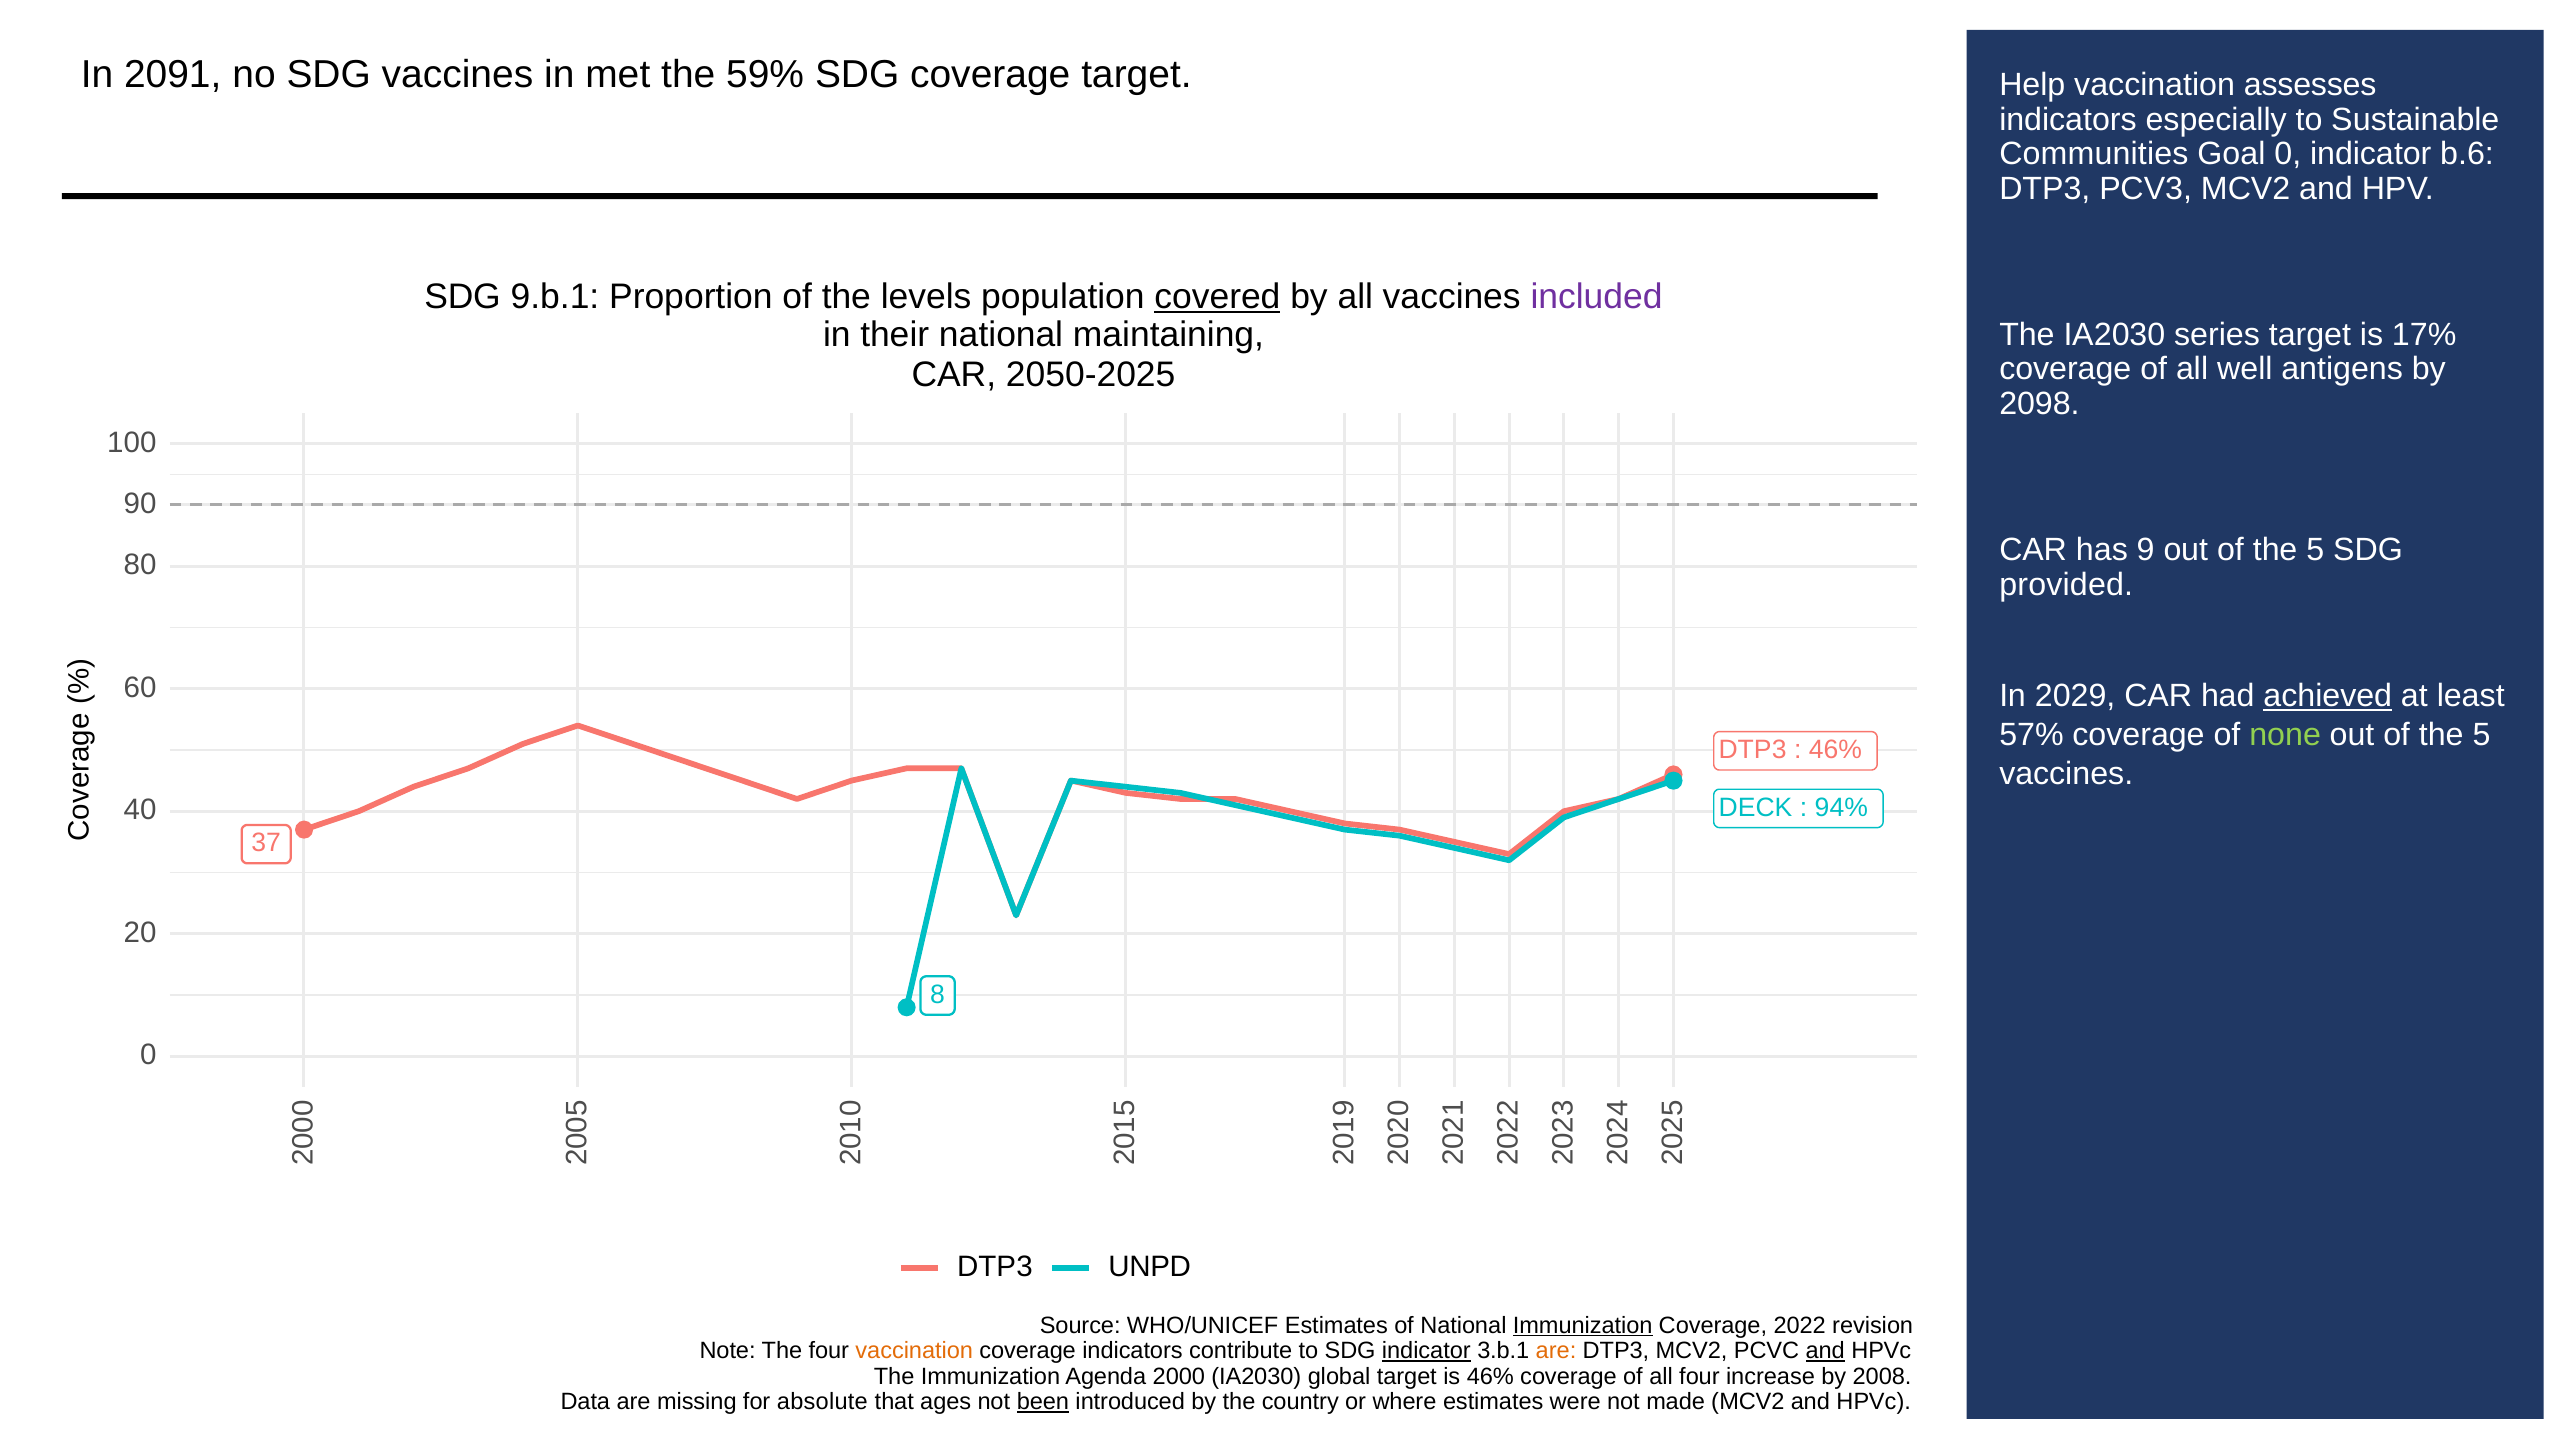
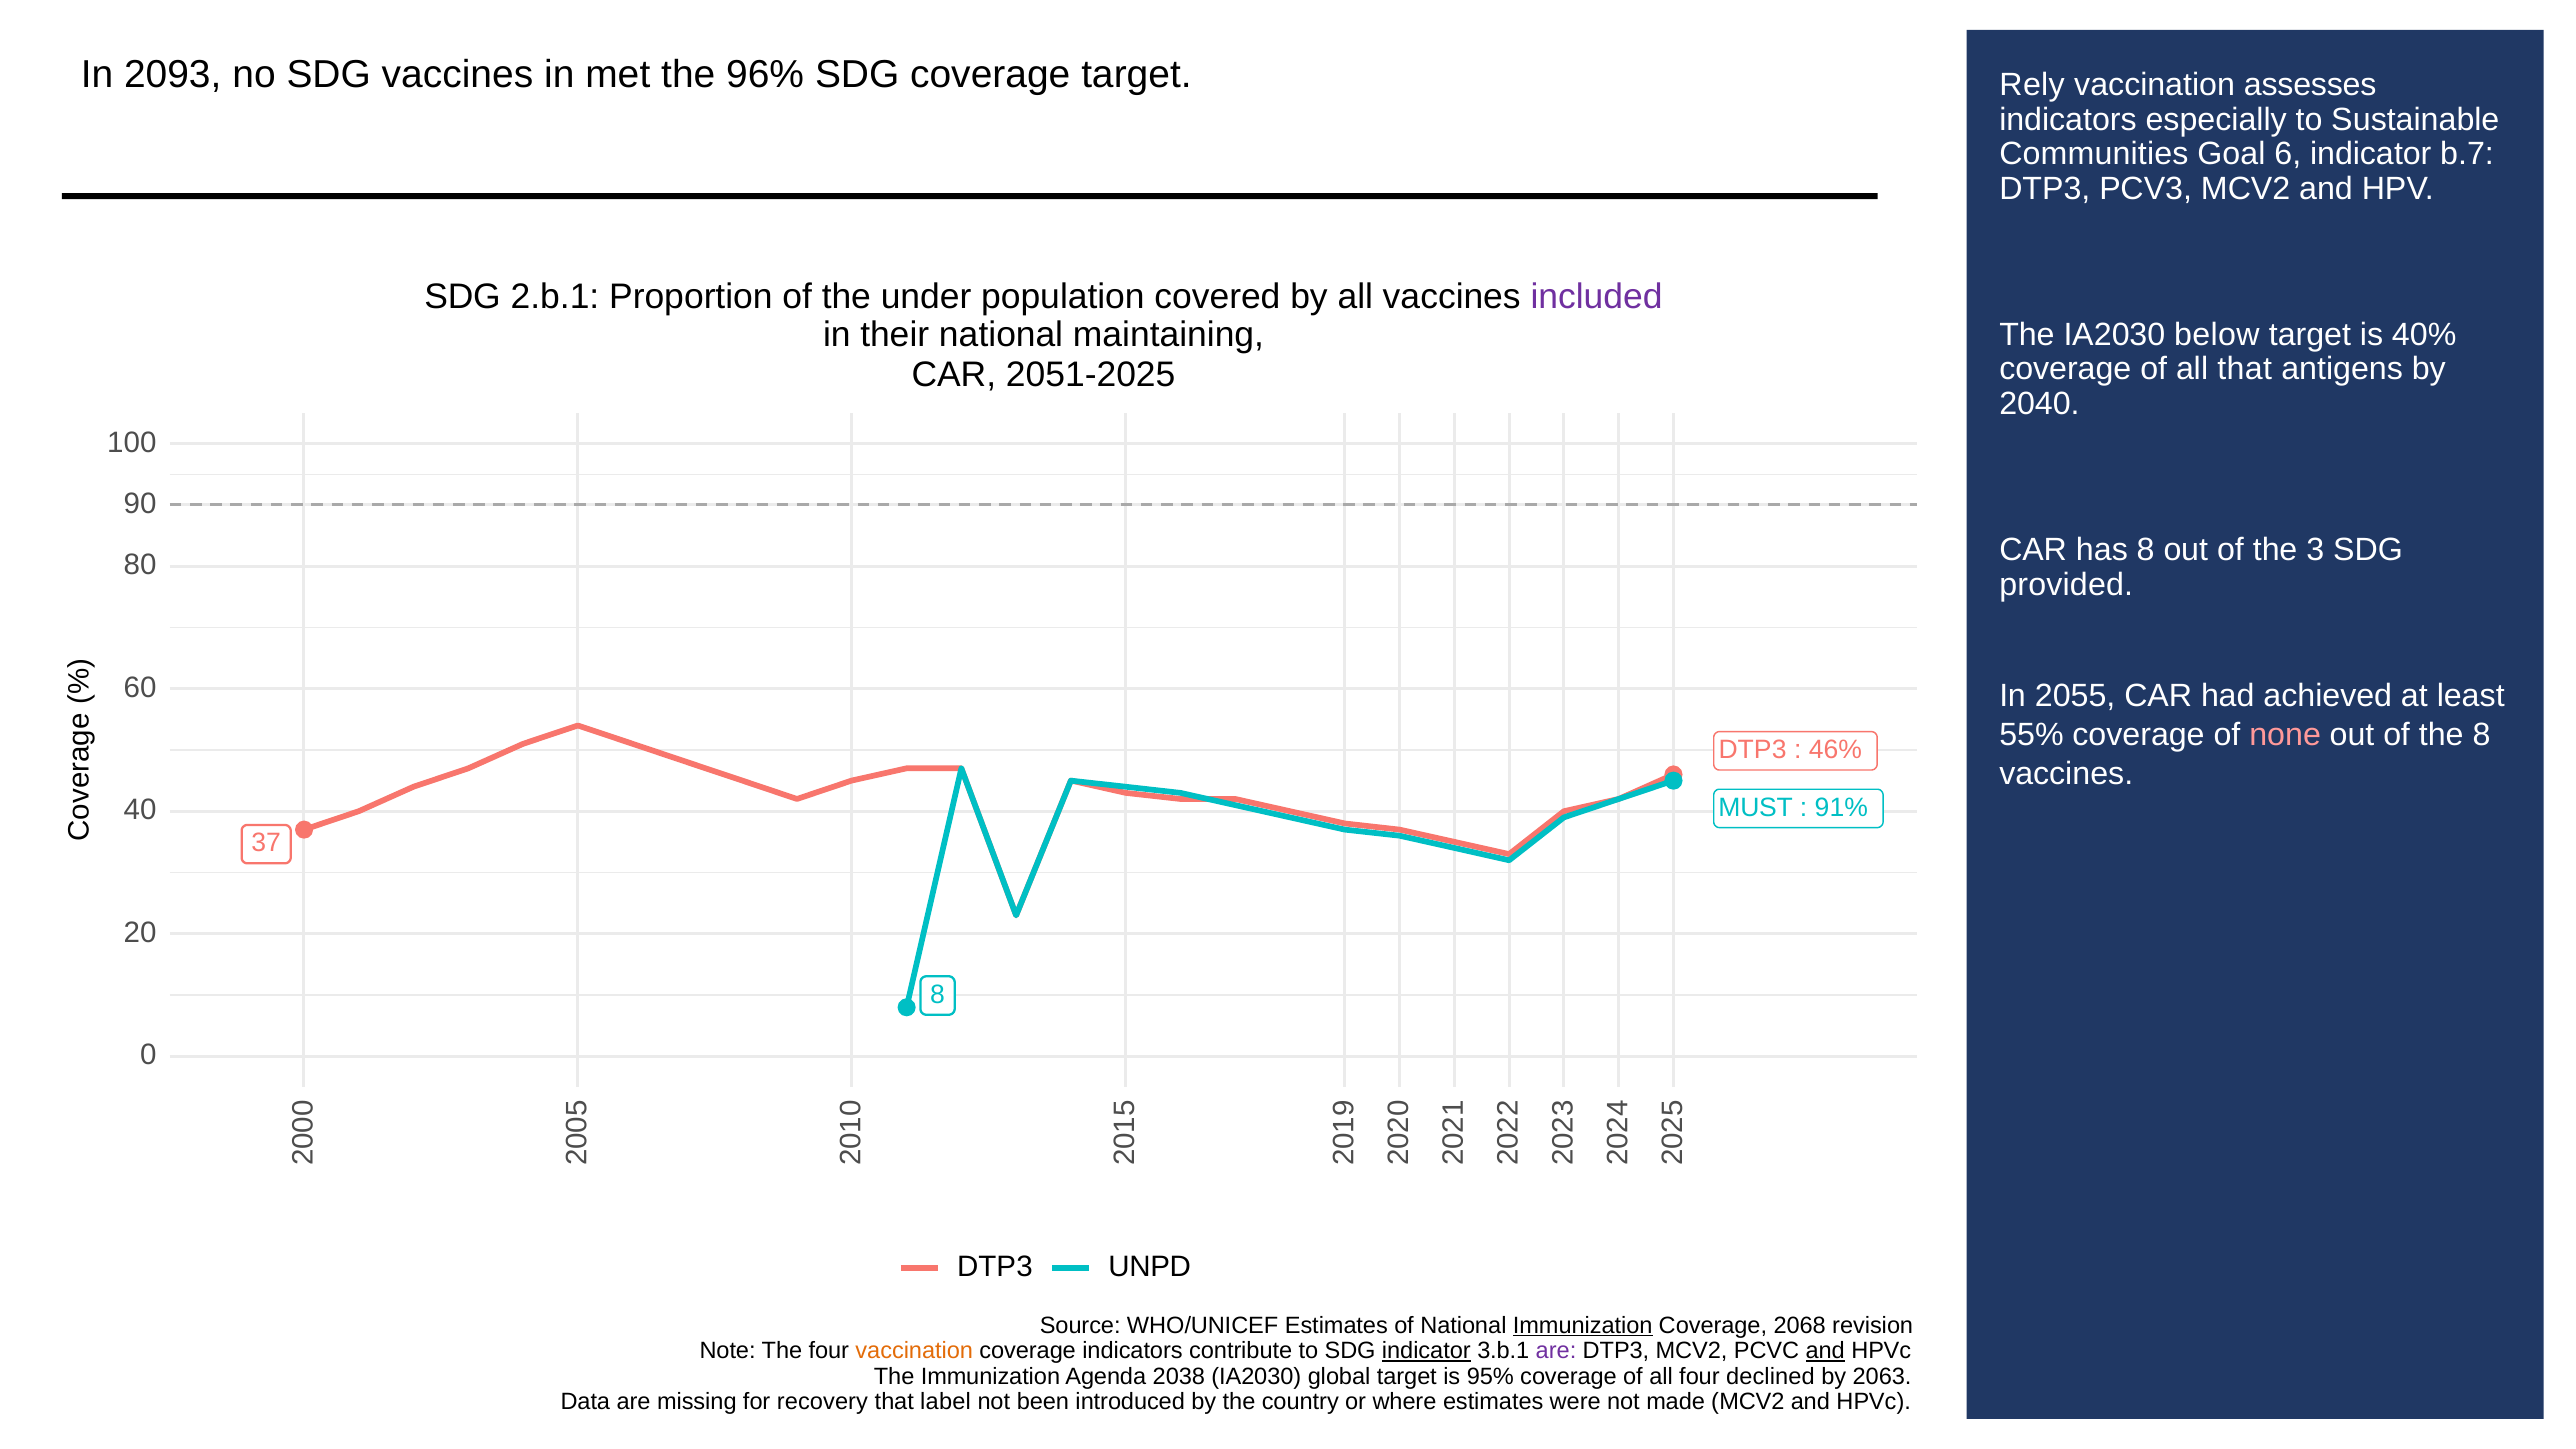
2091: 2091 -> 2093
59%: 59% -> 96%
Help: Help -> Rely
Goal 0: 0 -> 6
b.6: b.6 -> b.7
9.b.1: 9.b.1 -> 2.b.1
levels: levels -> under
covered underline: present -> none
series: series -> below
17%: 17% -> 40%
all well: well -> that
2050-2025: 2050-2025 -> 2051-2025
2098: 2098 -> 2040
has 9: 9 -> 8
5 at (2315, 550): 5 -> 3
2029: 2029 -> 2055
achieved underline: present -> none
57%: 57% -> 55%
none colour: light green -> pink
5 at (2482, 735): 5 -> 8
DECK: DECK -> MUST
94%: 94% -> 91%
2022: 2022 -> 2068
are at (1556, 1351) colour: orange -> purple
2000: 2000 -> 2038
is 46%: 46% -> 95%
increase: increase -> declined
2008: 2008 -> 2063
absolute: absolute -> recovery
ages: ages -> label
been underline: present -> none
